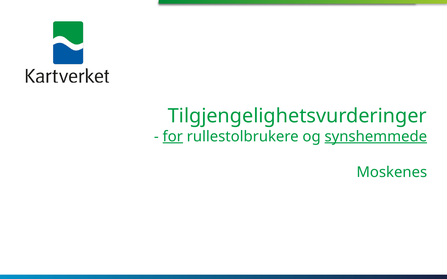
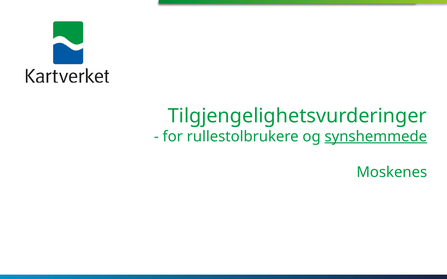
for underline: present -> none
